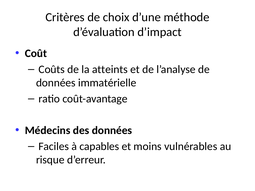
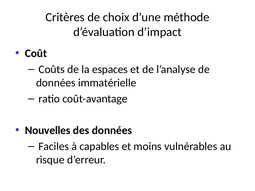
atteints: atteints -> espaces
Médecins: Médecins -> Nouvelles
